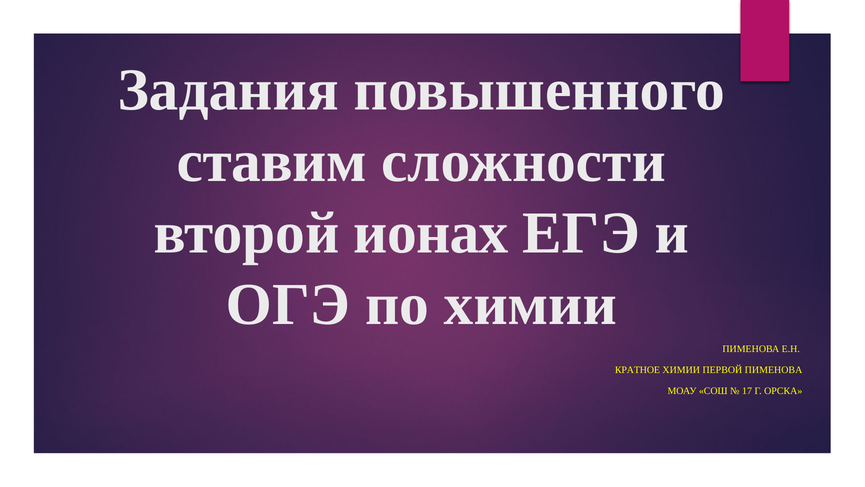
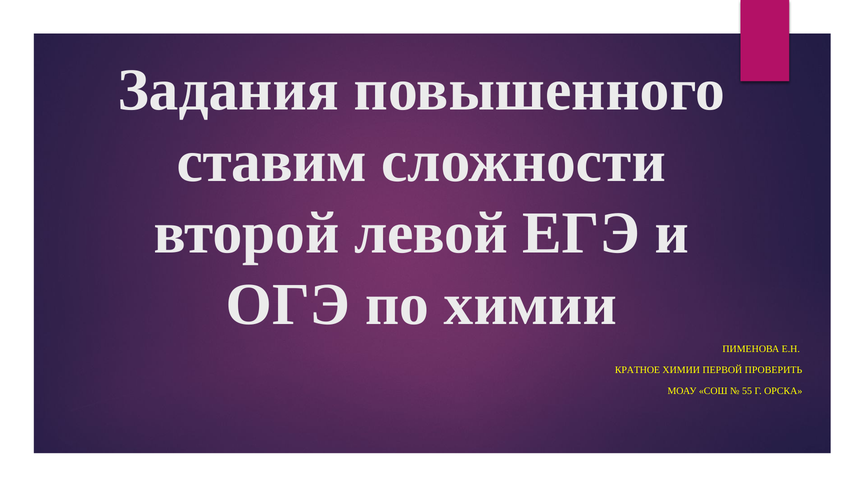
ионах: ионах -> левой
ПЕРВОЙ ПИМЕНОВА: ПИМЕНОВА -> ПРОВЕРИТЬ
17: 17 -> 55
